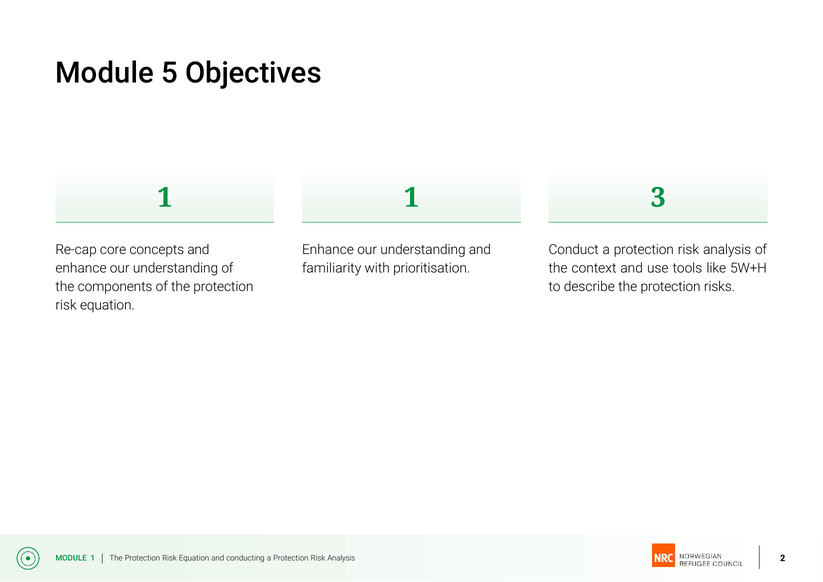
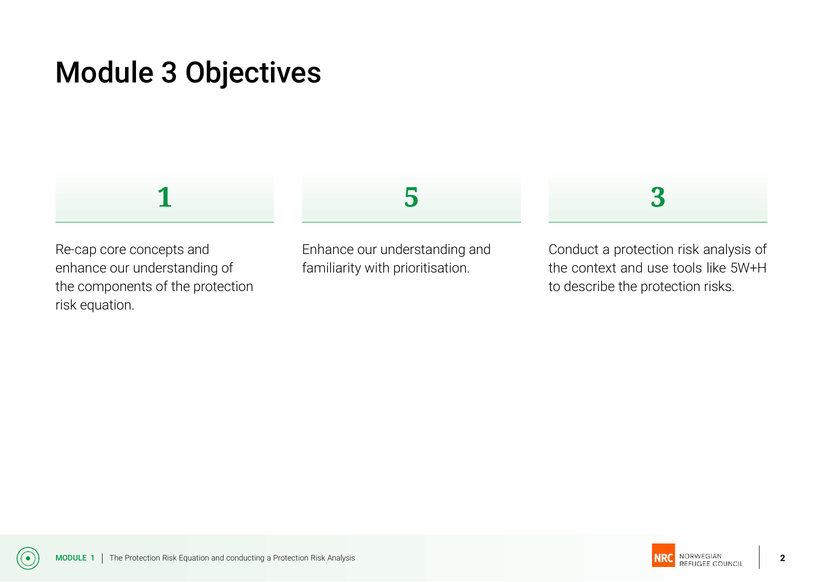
Module 5: 5 -> 3
1 1: 1 -> 5
